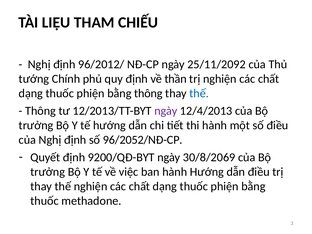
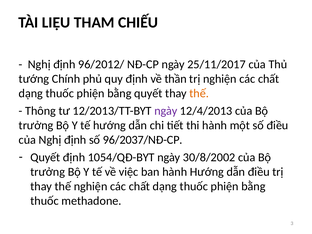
25/11/2092: 25/11/2092 -> 25/11/2017
bằng thông: thông -> quyết
thế at (199, 93) colour: blue -> orange
96/2052/NĐ-CP: 96/2052/NĐ-CP -> 96/2037/NĐ-CP
9200/QĐ-BYT: 9200/QĐ-BYT -> 1054/QĐ-BYT
30/8/2069: 30/8/2069 -> 30/8/2002
